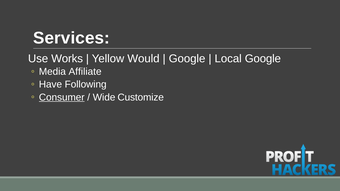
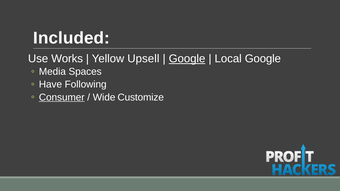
Services: Services -> Included
Would: Would -> Upsell
Google at (187, 59) underline: none -> present
Affiliate: Affiliate -> Spaces
